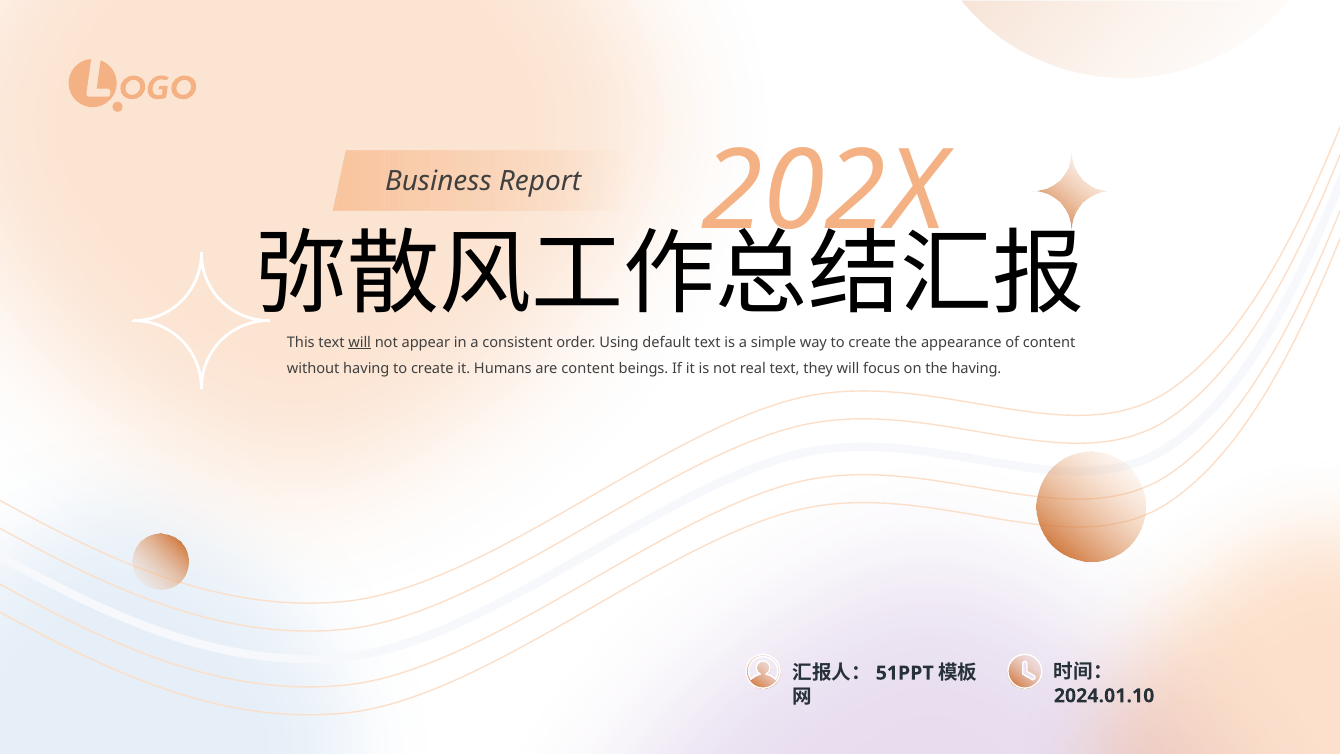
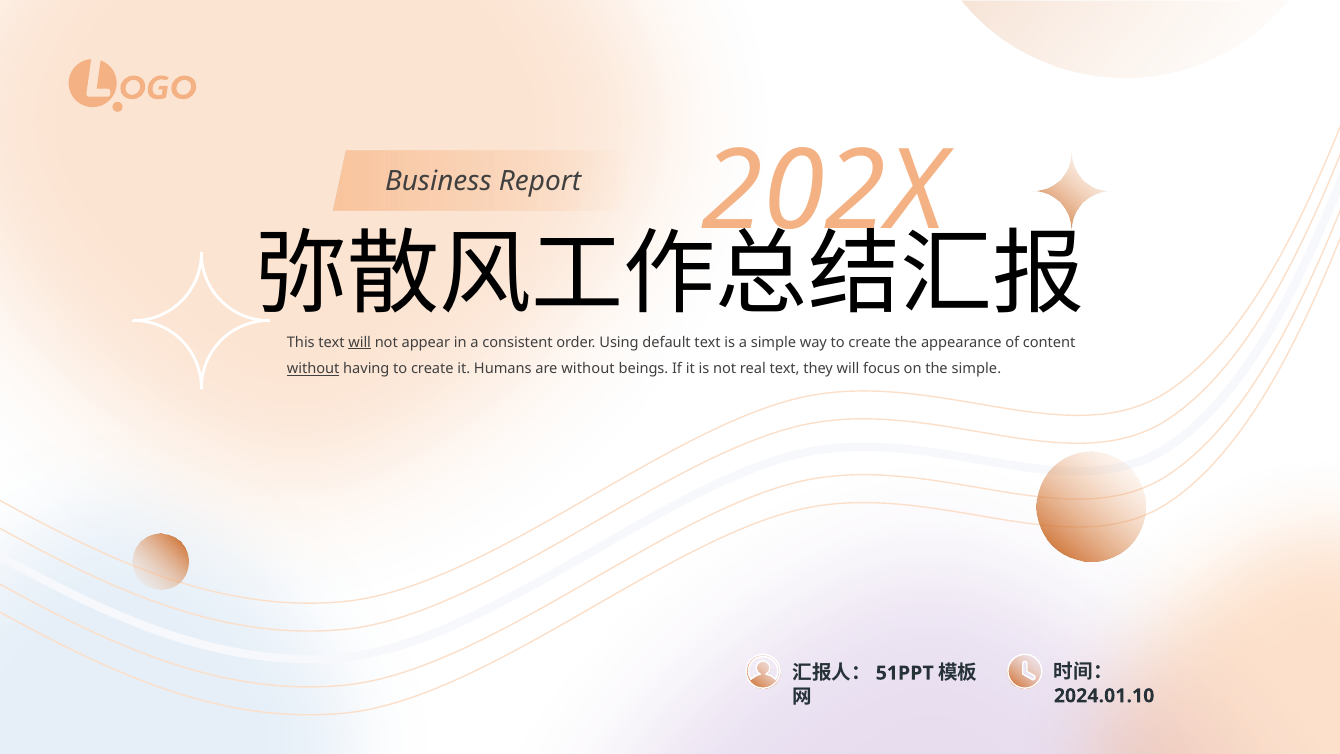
without at (313, 369) underline: none -> present
are content: content -> without
the having: having -> simple
